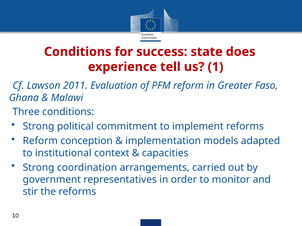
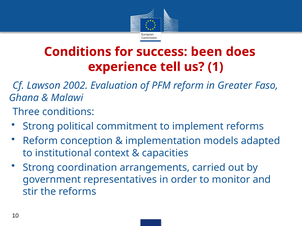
state: state -> been
2011: 2011 -> 2002
